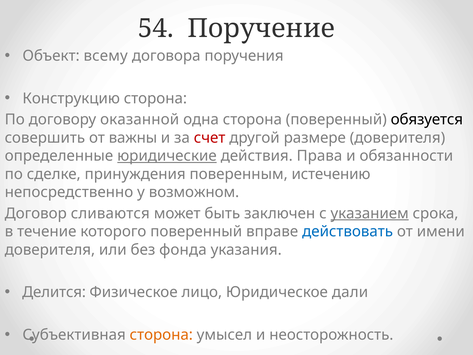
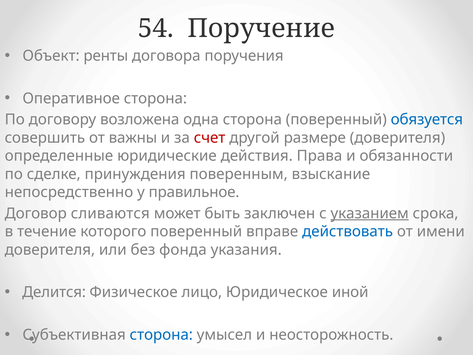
всему: всему -> ренты
Конструкцию: Конструкцию -> Оперативное
оказанной: оказанной -> возложена
обязуется colour: black -> blue
юридические underline: present -> none
истечению: истечению -> взыскание
возможном: возможном -> правильное
дали: дали -> иной
сторона at (161, 335) colour: orange -> blue
